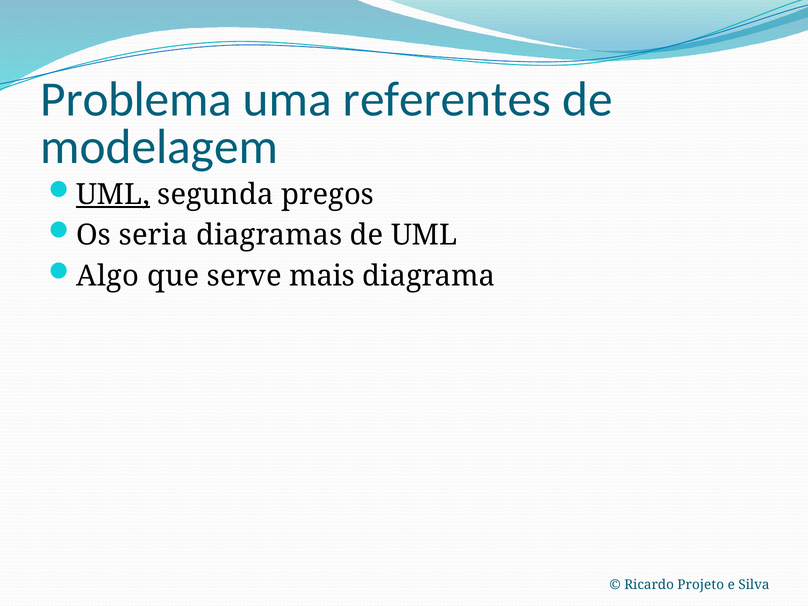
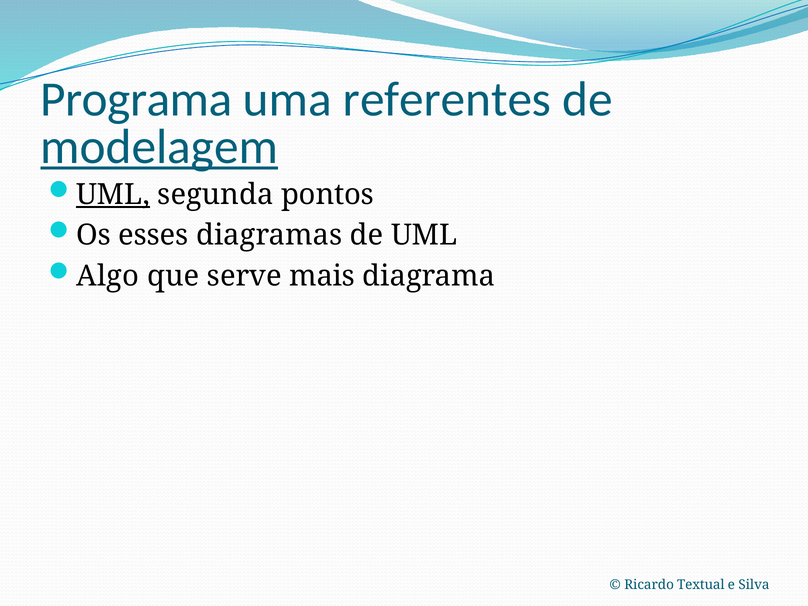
Problema: Problema -> Programa
modelagem underline: none -> present
pregos: pregos -> pontos
seria: seria -> esses
Projeto: Projeto -> Textual
